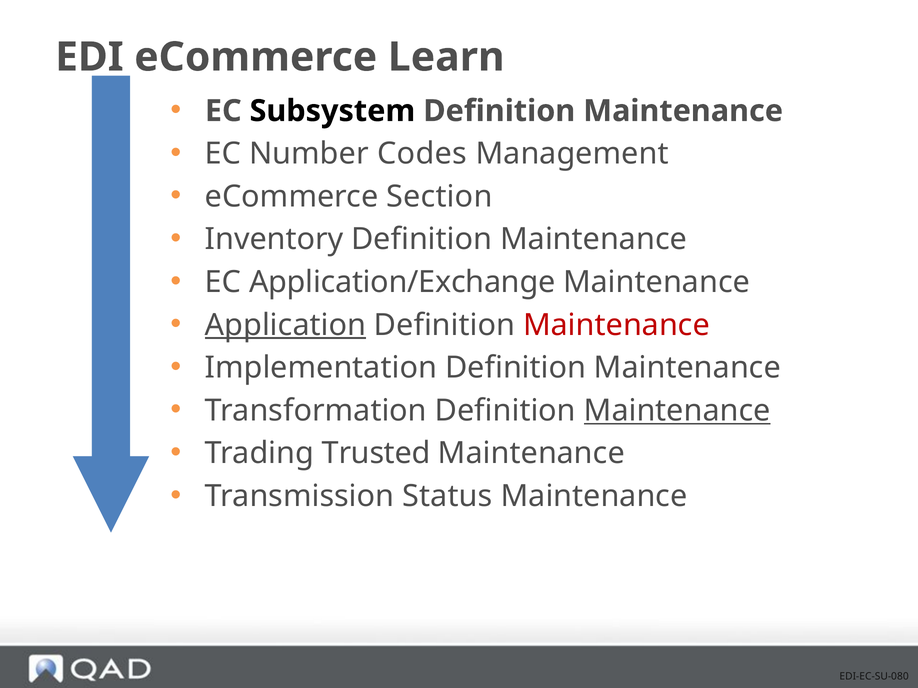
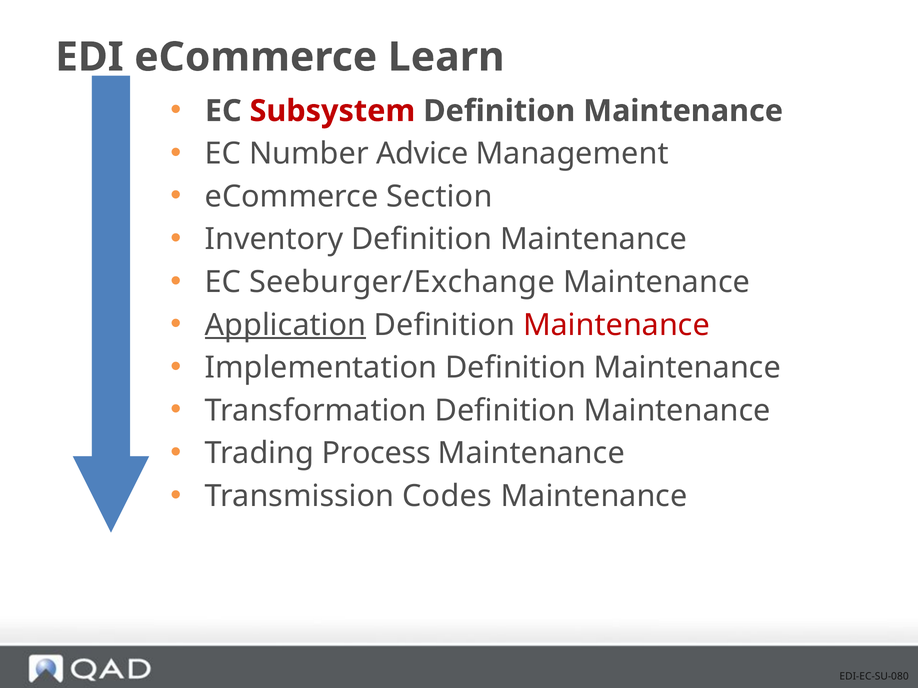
Subsystem colour: black -> red
Codes: Codes -> Advice
Application/Exchange: Application/Exchange -> Seeburger/Exchange
Maintenance at (677, 411) underline: present -> none
Trusted: Trusted -> Process
Status: Status -> Codes
